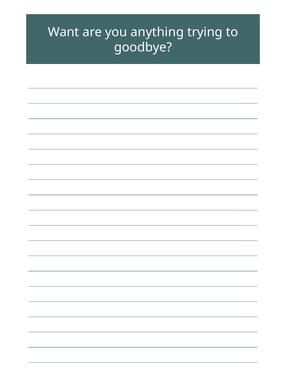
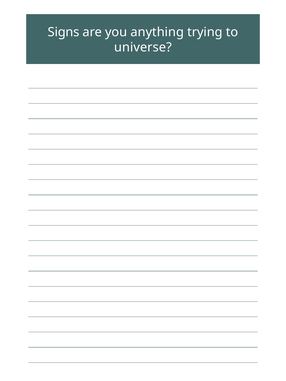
Want: Want -> Signs
goodbye: goodbye -> universe
